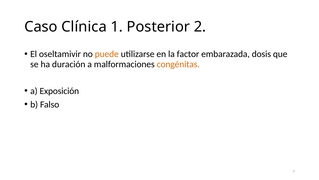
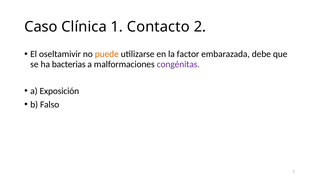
Posterior: Posterior -> Contacto
dosis: dosis -> debe
duración: duración -> bacterias
congénitas colour: orange -> purple
